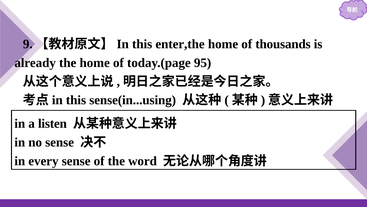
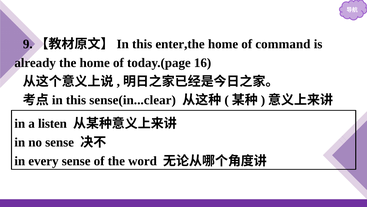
thousands: thousands -> command
95: 95 -> 16
sense(in...using: sense(in...using -> sense(in...clear
